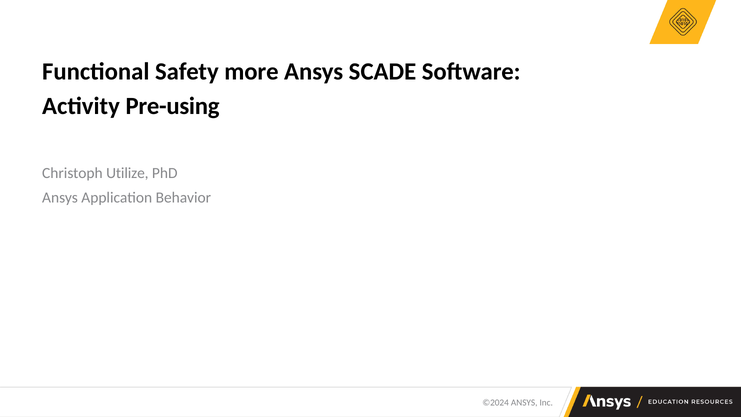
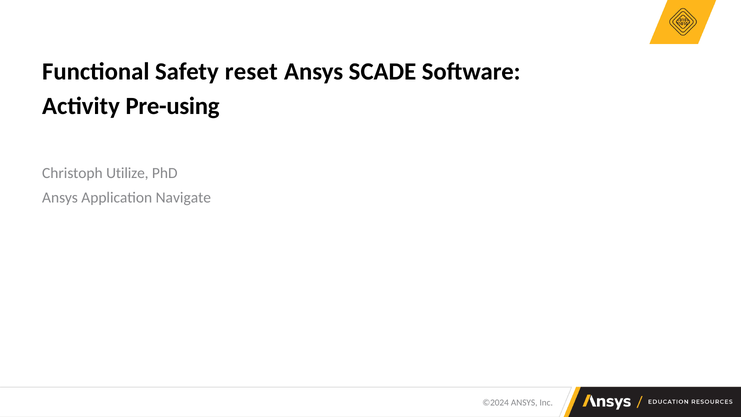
more: more -> reset
Behavior: Behavior -> Navigate
